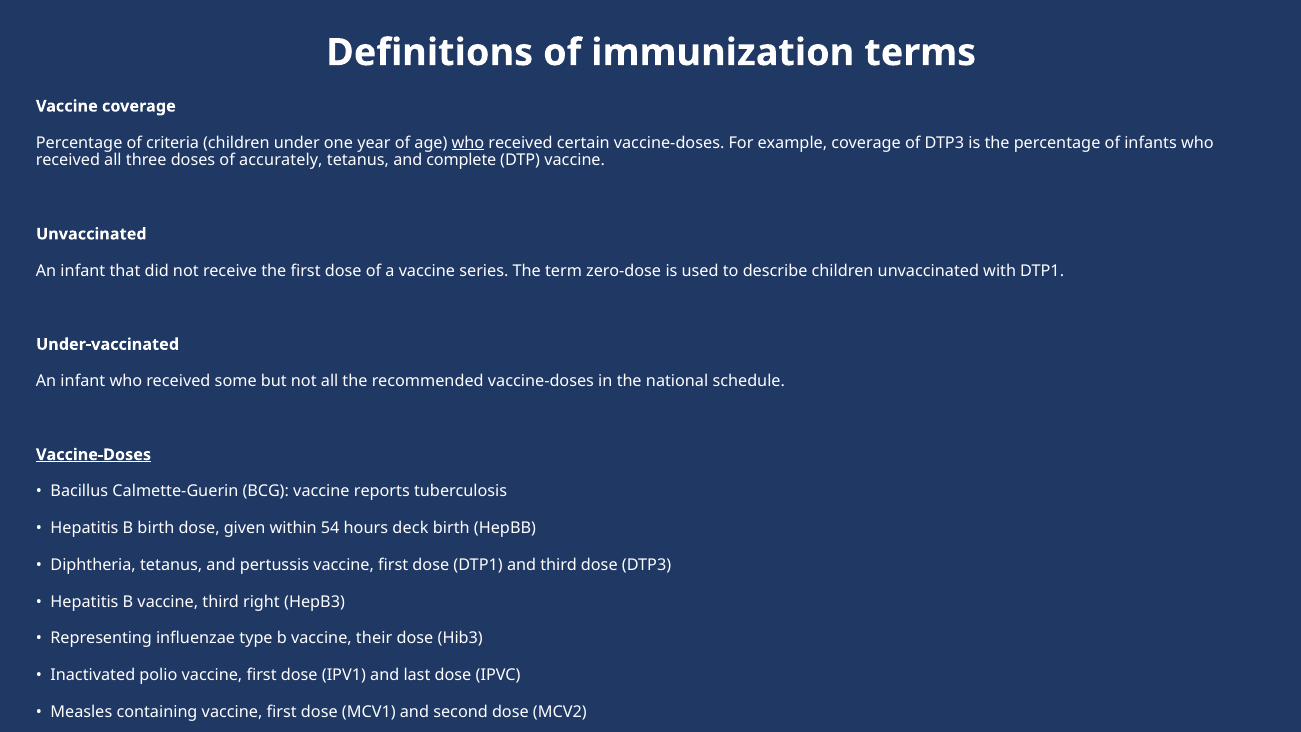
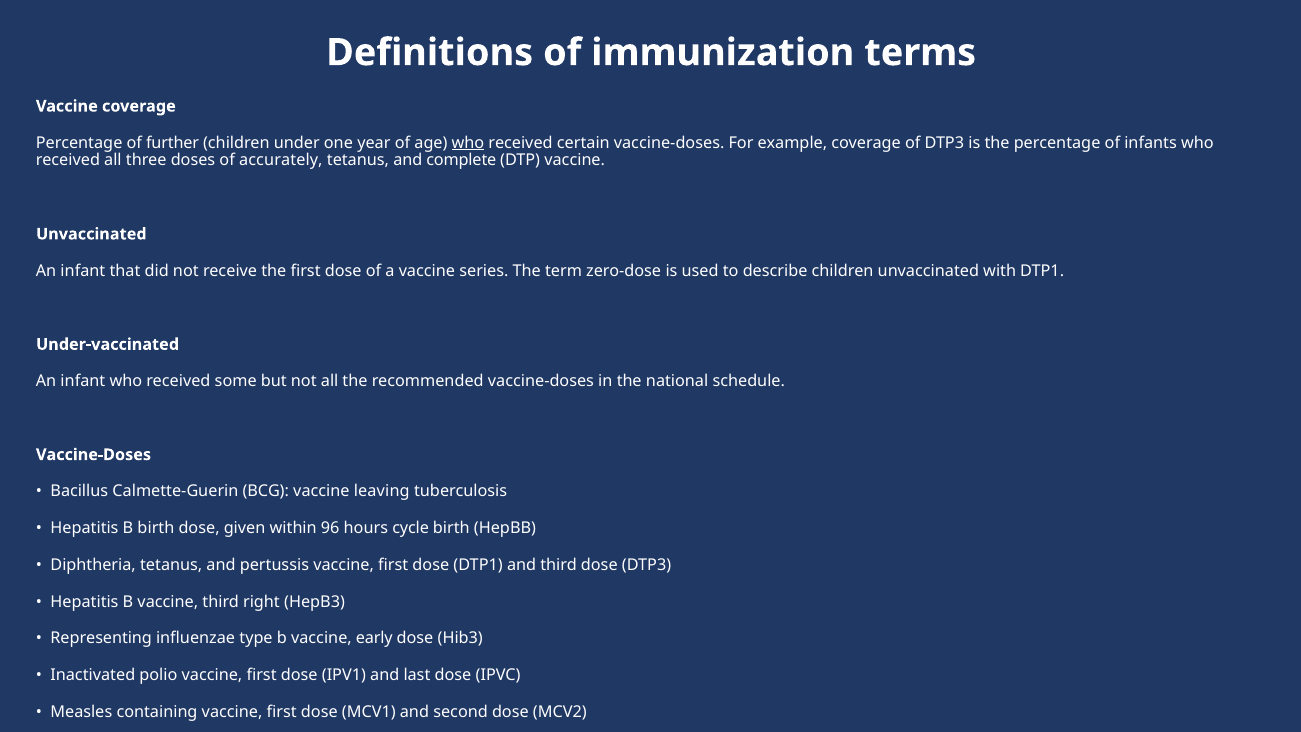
criteria: criteria -> further
Vaccine-Doses at (93, 455) underline: present -> none
reports: reports -> leaving
54: 54 -> 96
deck: deck -> cycle
their: their -> early
